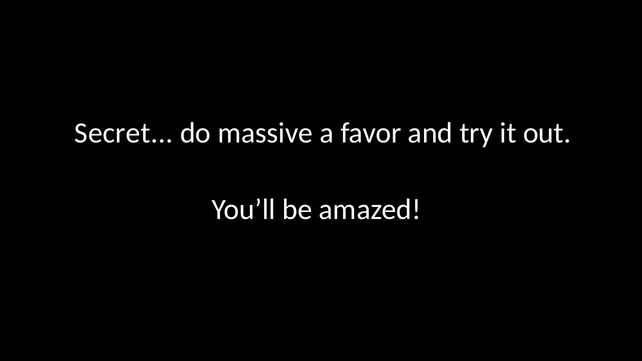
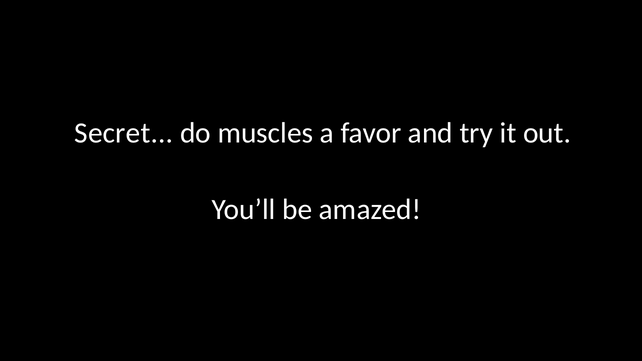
massive: massive -> muscles
